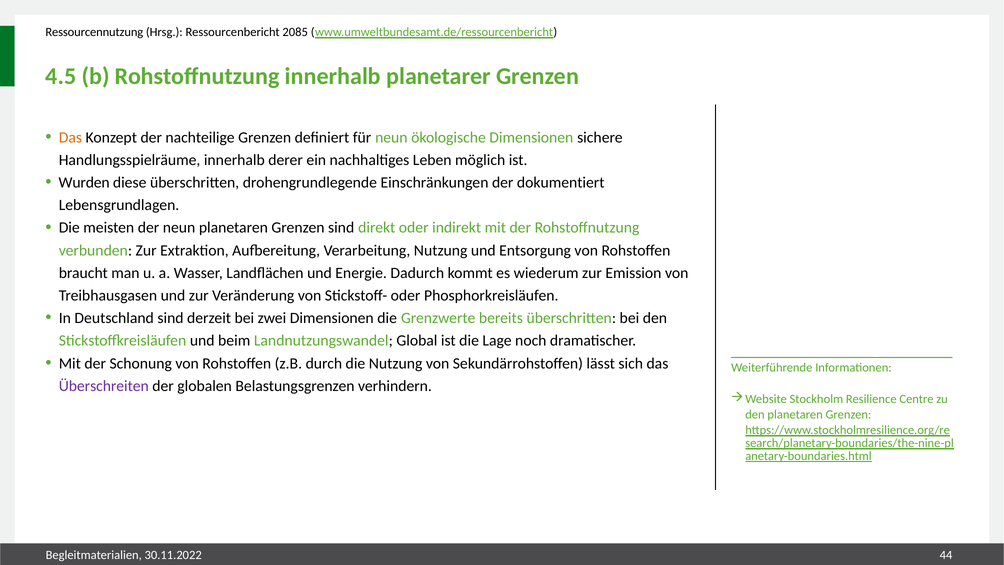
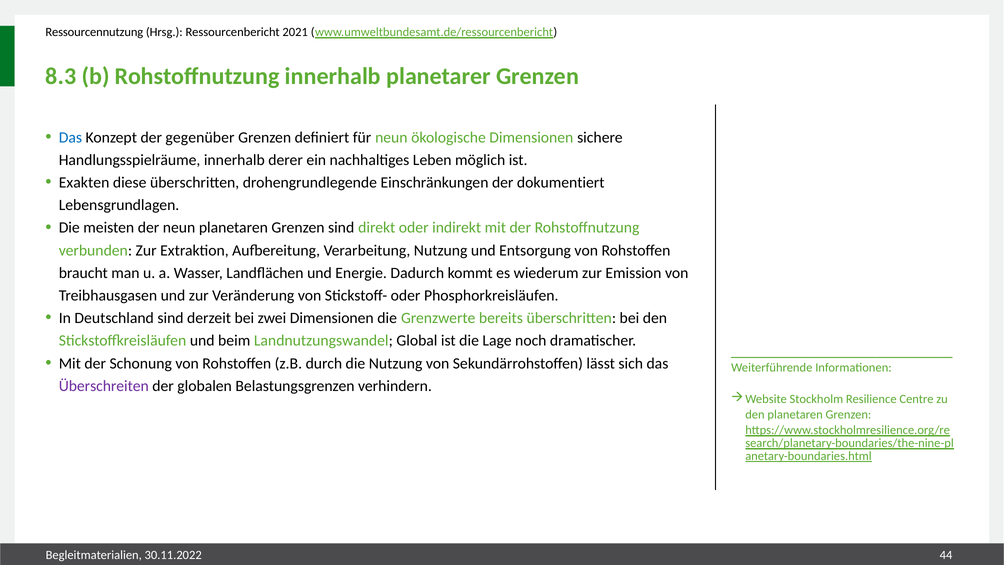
2085: 2085 -> 2021
4.5: 4.5 -> 8.3
Das at (70, 137) colour: orange -> blue
nachteilige: nachteilige -> gegenüber
Wurden: Wurden -> Exakten
